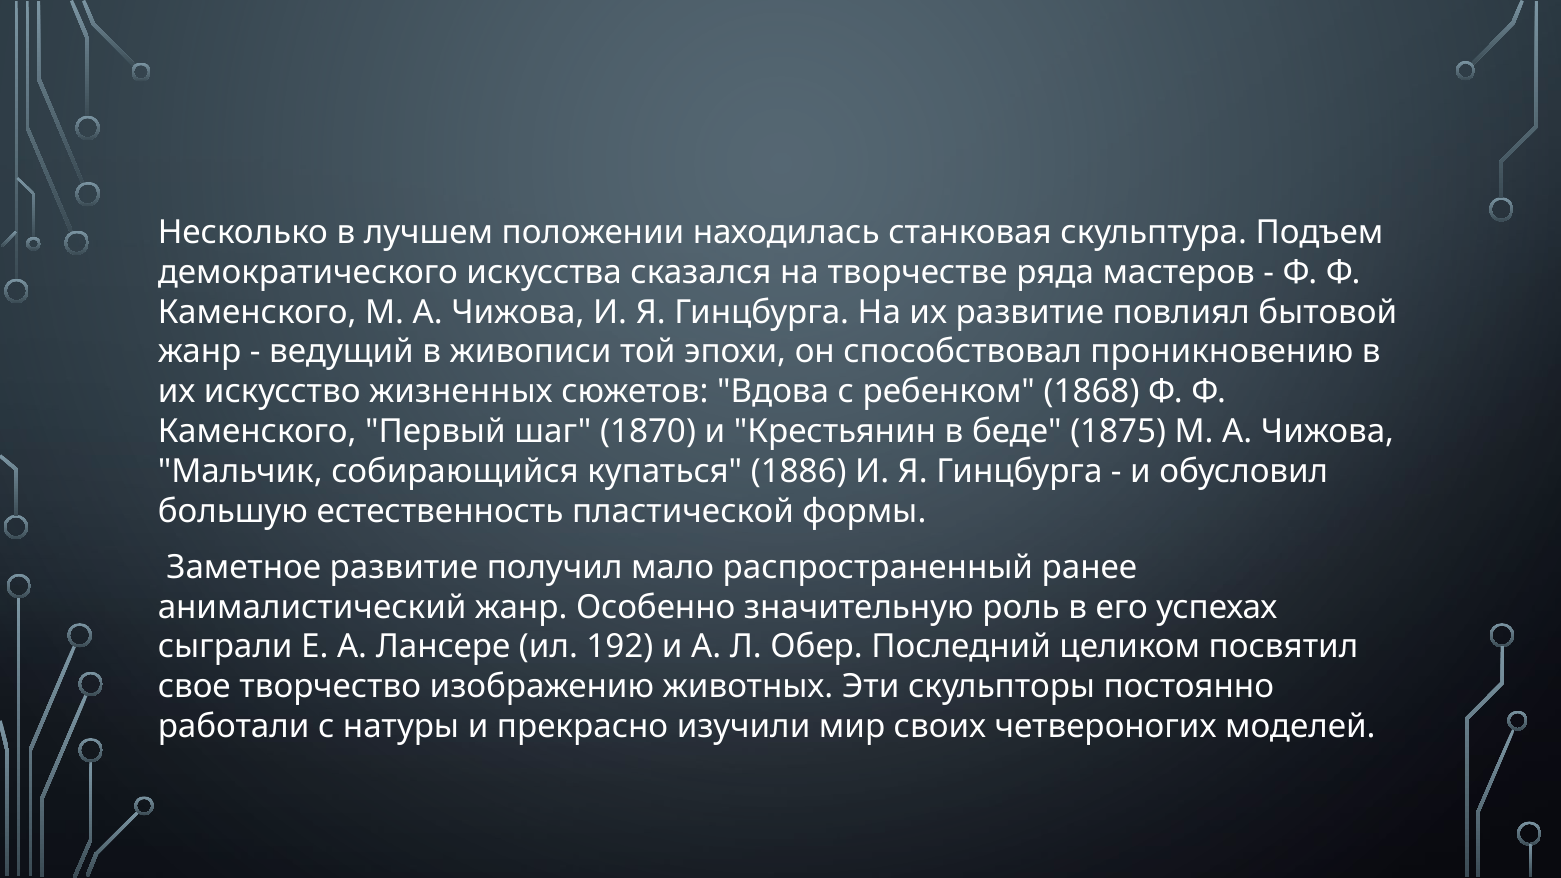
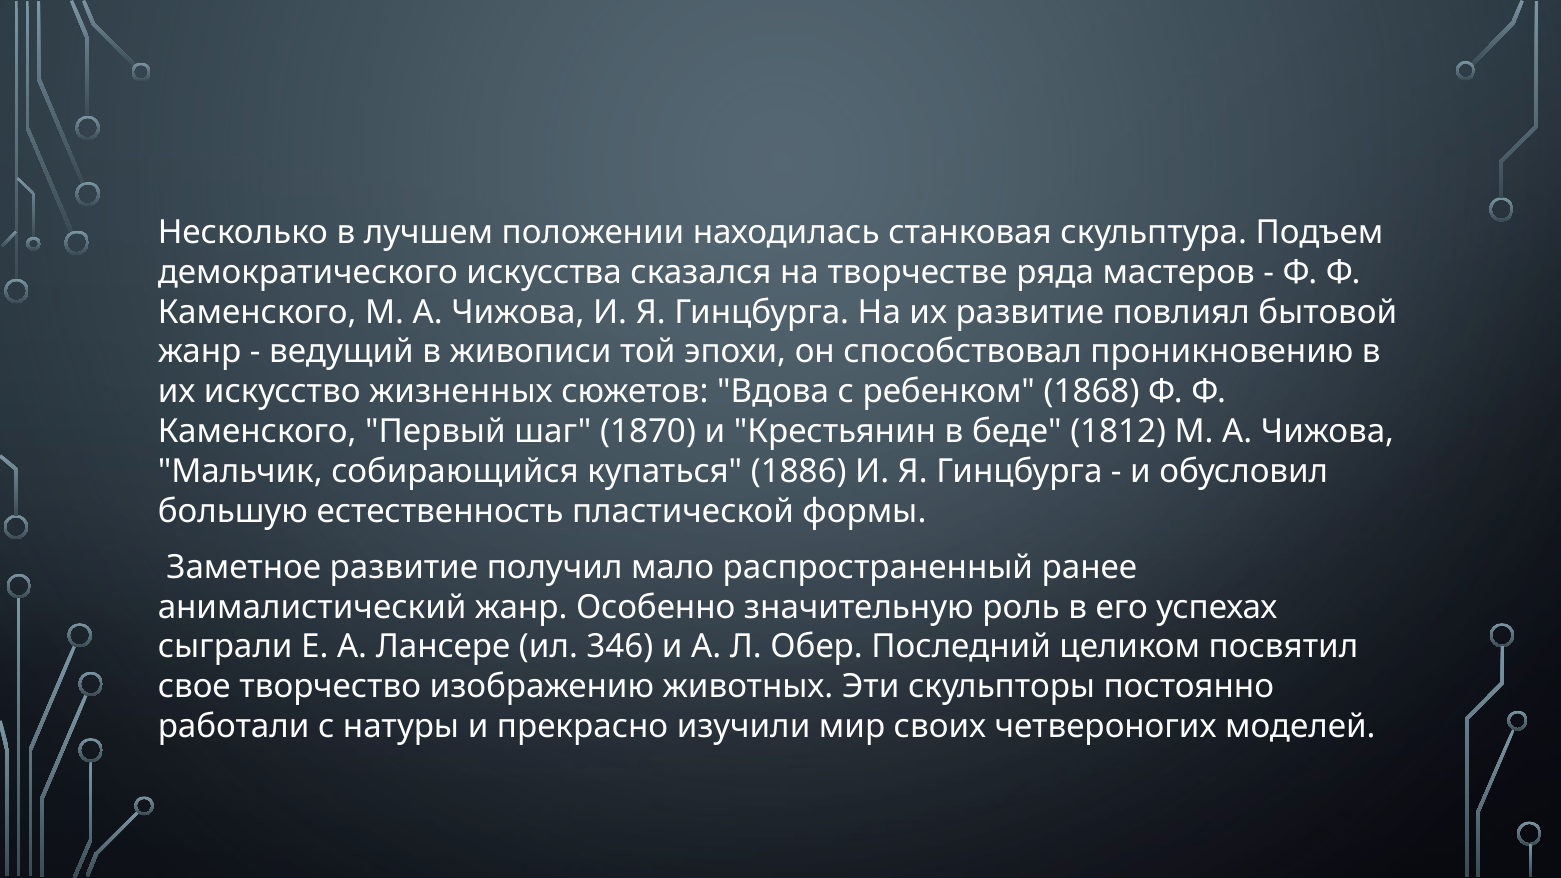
1875: 1875 -> 1812
192: 192 -> 346
